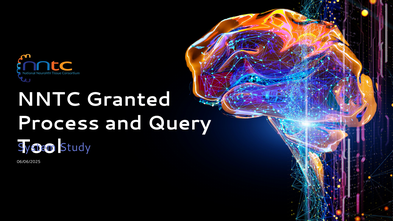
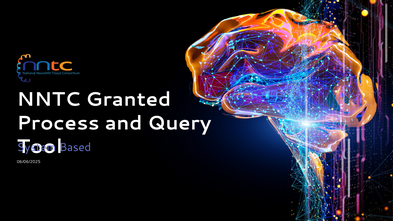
Study: Study -> Based
